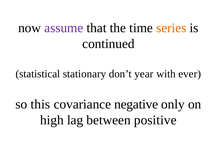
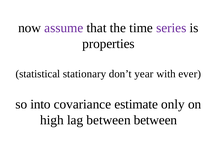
series colour: orange -> purple
continued: continued -> properties
this: this -> into
negative: negative -> estimate
between positive: positive -> between
